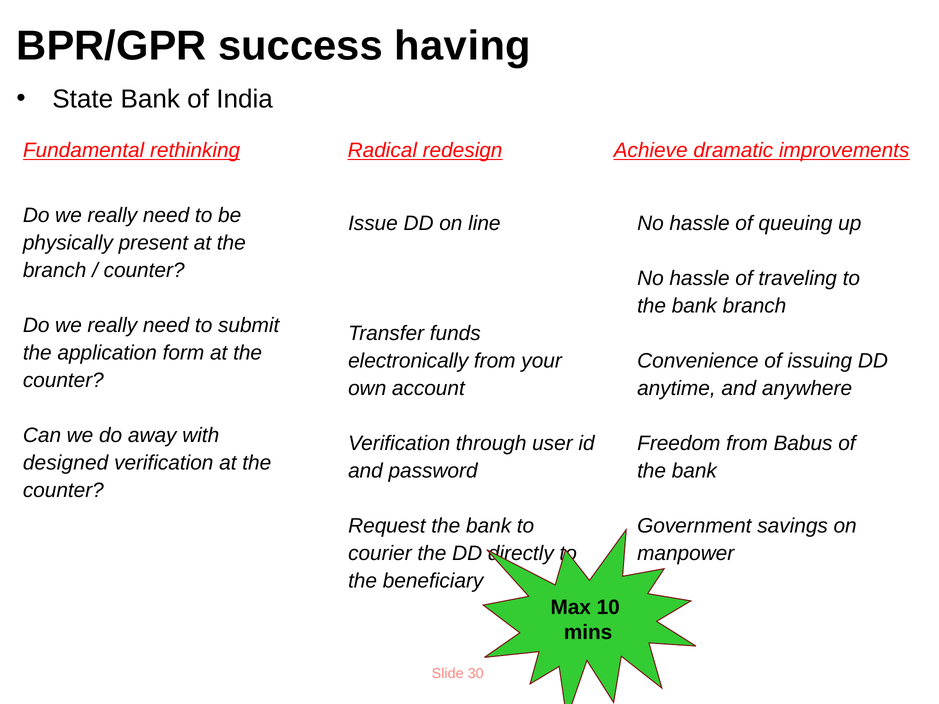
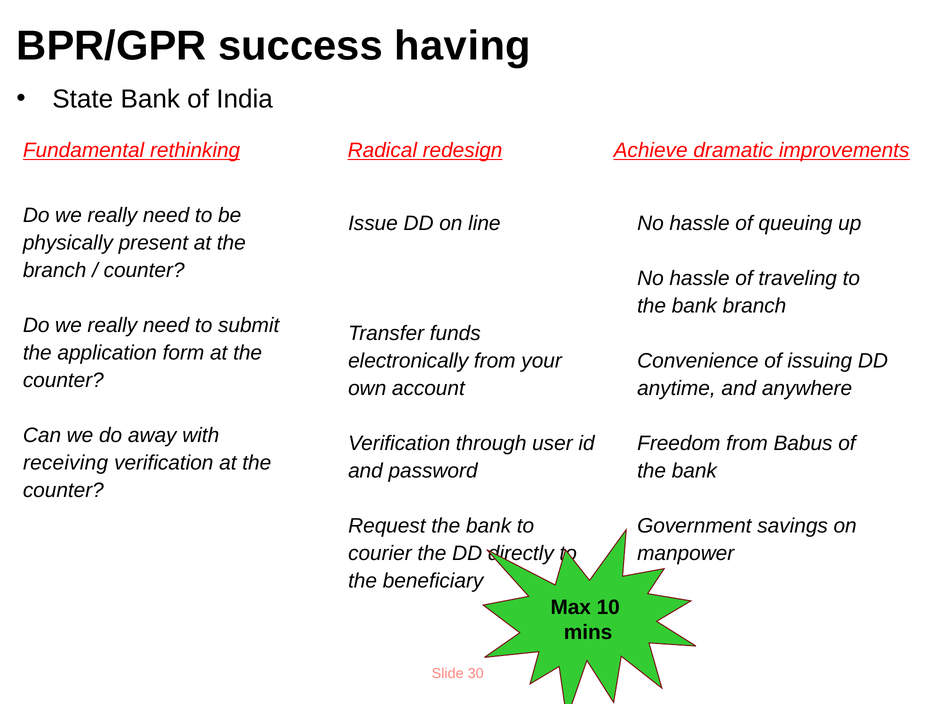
designed: designed -> receiving
